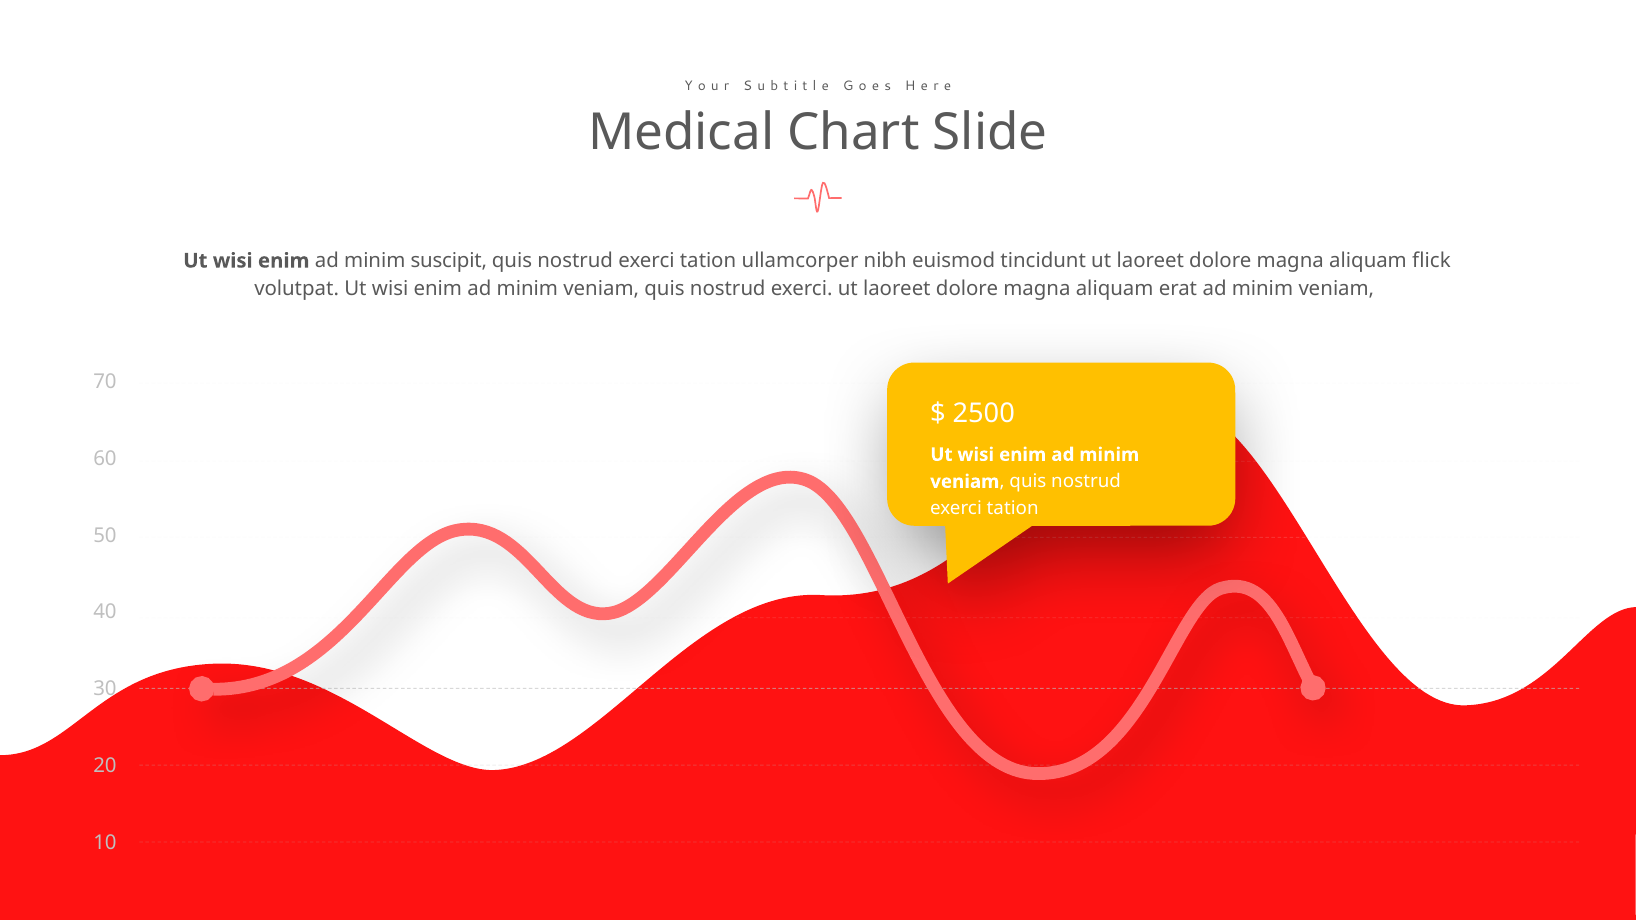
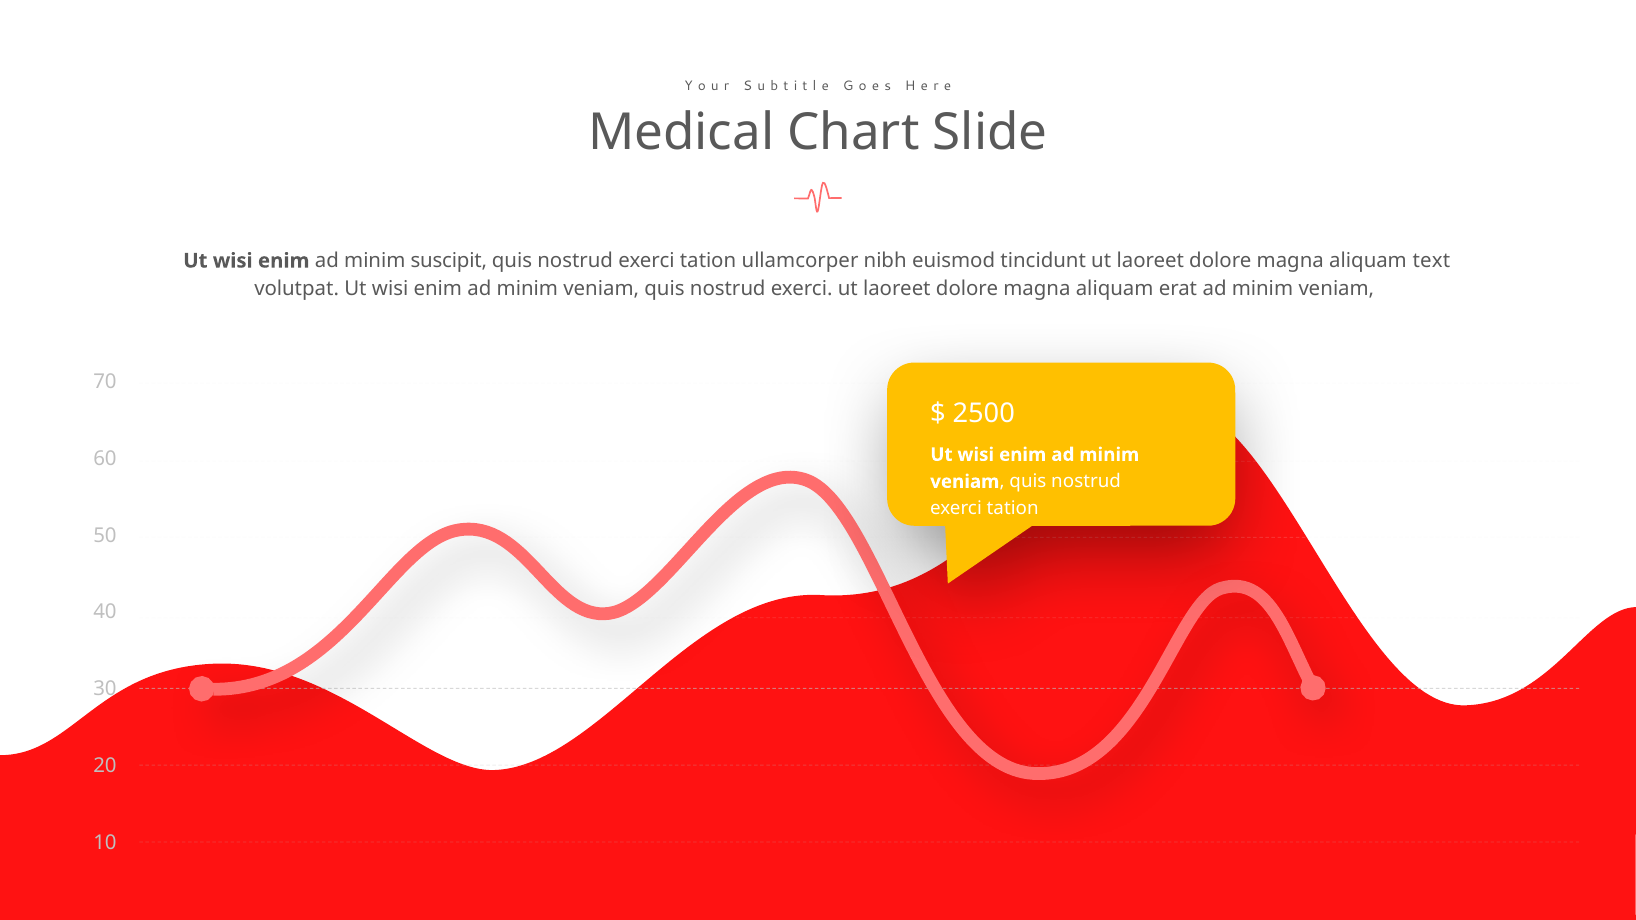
flick: flick -> text
